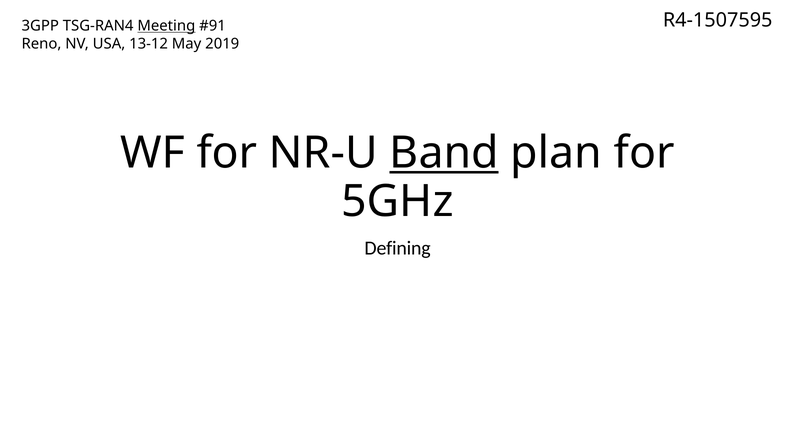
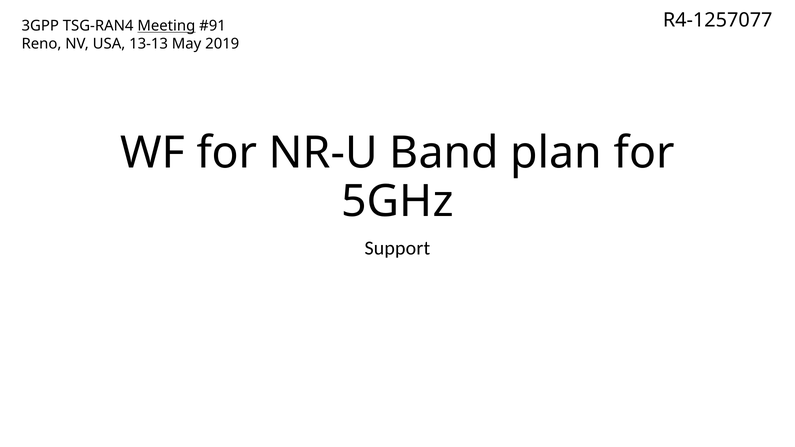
R4-1507595: R4-1507595 -> R4-1257077
13-12: 13-12 -> 13-13
Band underline: present -> none
Defining: Defining -> Support
